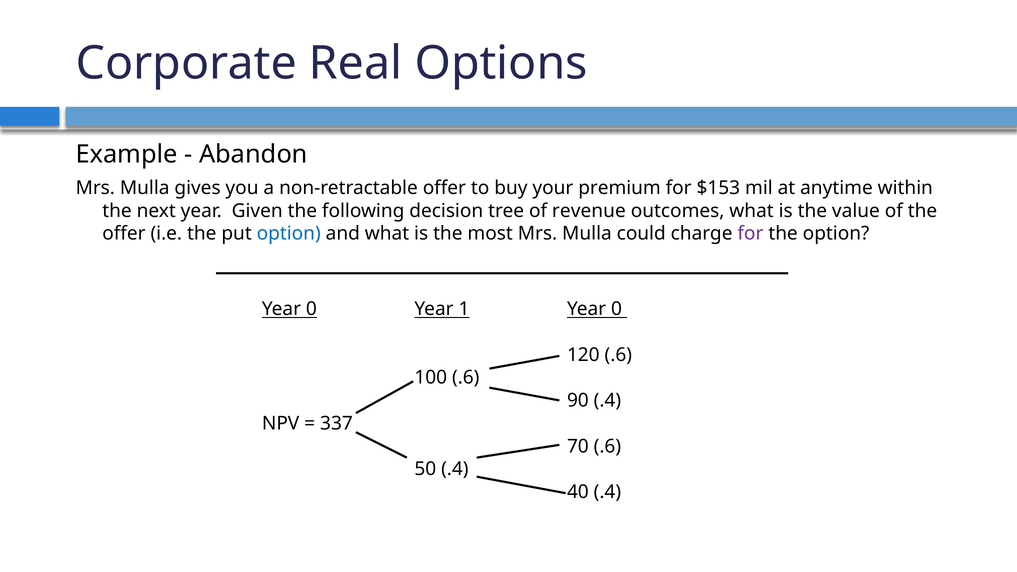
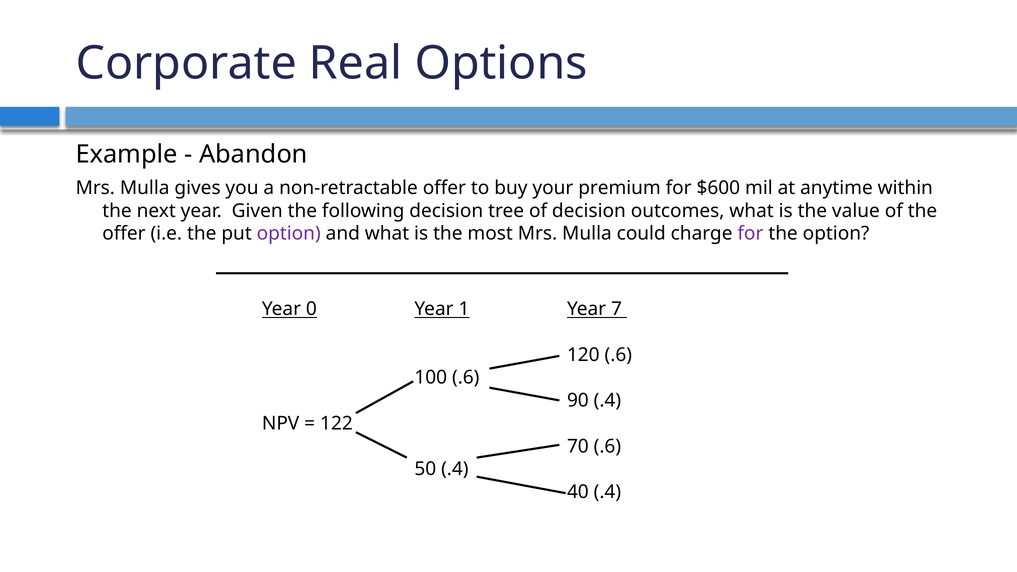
$153: $153 -> $600
of revenue: revenue -> decision
option at (289, 234) colour: blue -> purple
1 Year 0: 0 -> 7
337: 337 -> 122
